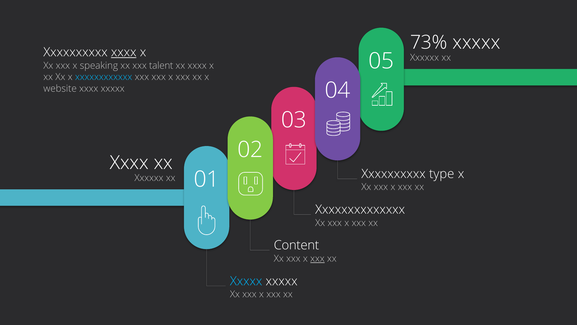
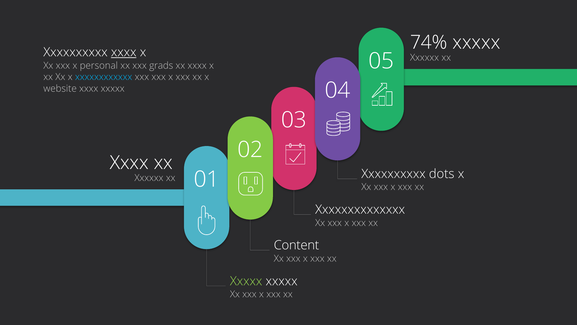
73%: 73% -> 74%
speaking: speaking -> personal
talent: talent -> grads
type: type -> dots
xxx at (317, 258) underline: present -> none
Xxxxx at (246, 281) colour: light blue -> light green
